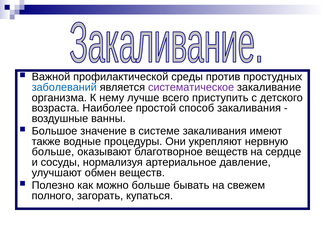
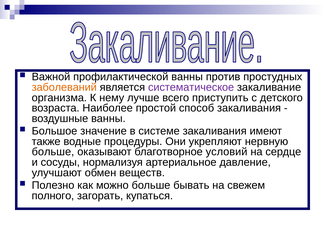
профилактической среды: среды -> ванны
заболеваний colour: blue -> orange
благотворное веществ: веществ -> условий
